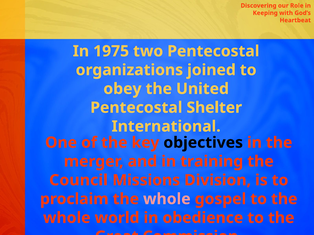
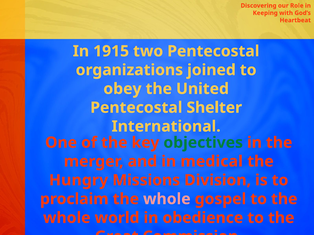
1975: 1975 -> 1915
objectives colour: black -> green
training: training -> medical
Council: Council -> Hungry
